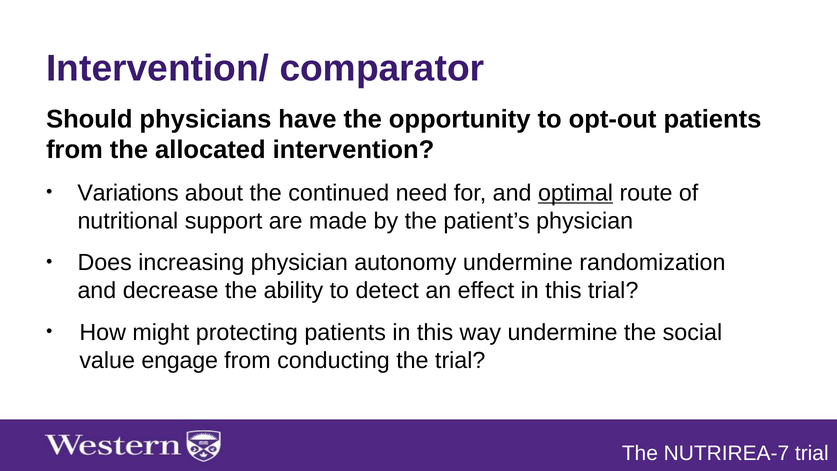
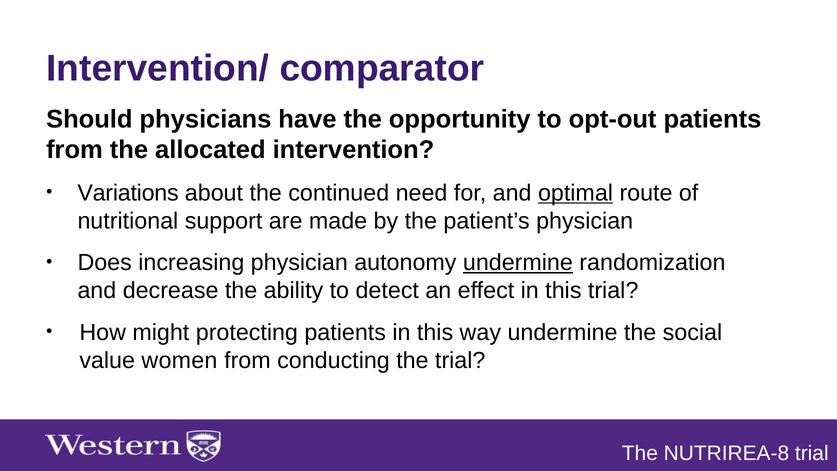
undermine at (518, 263) underline: none -> present
engage: engage -> women
NUTRIREA-7: NUTRIREA-7 -> NUTRIREA-8
